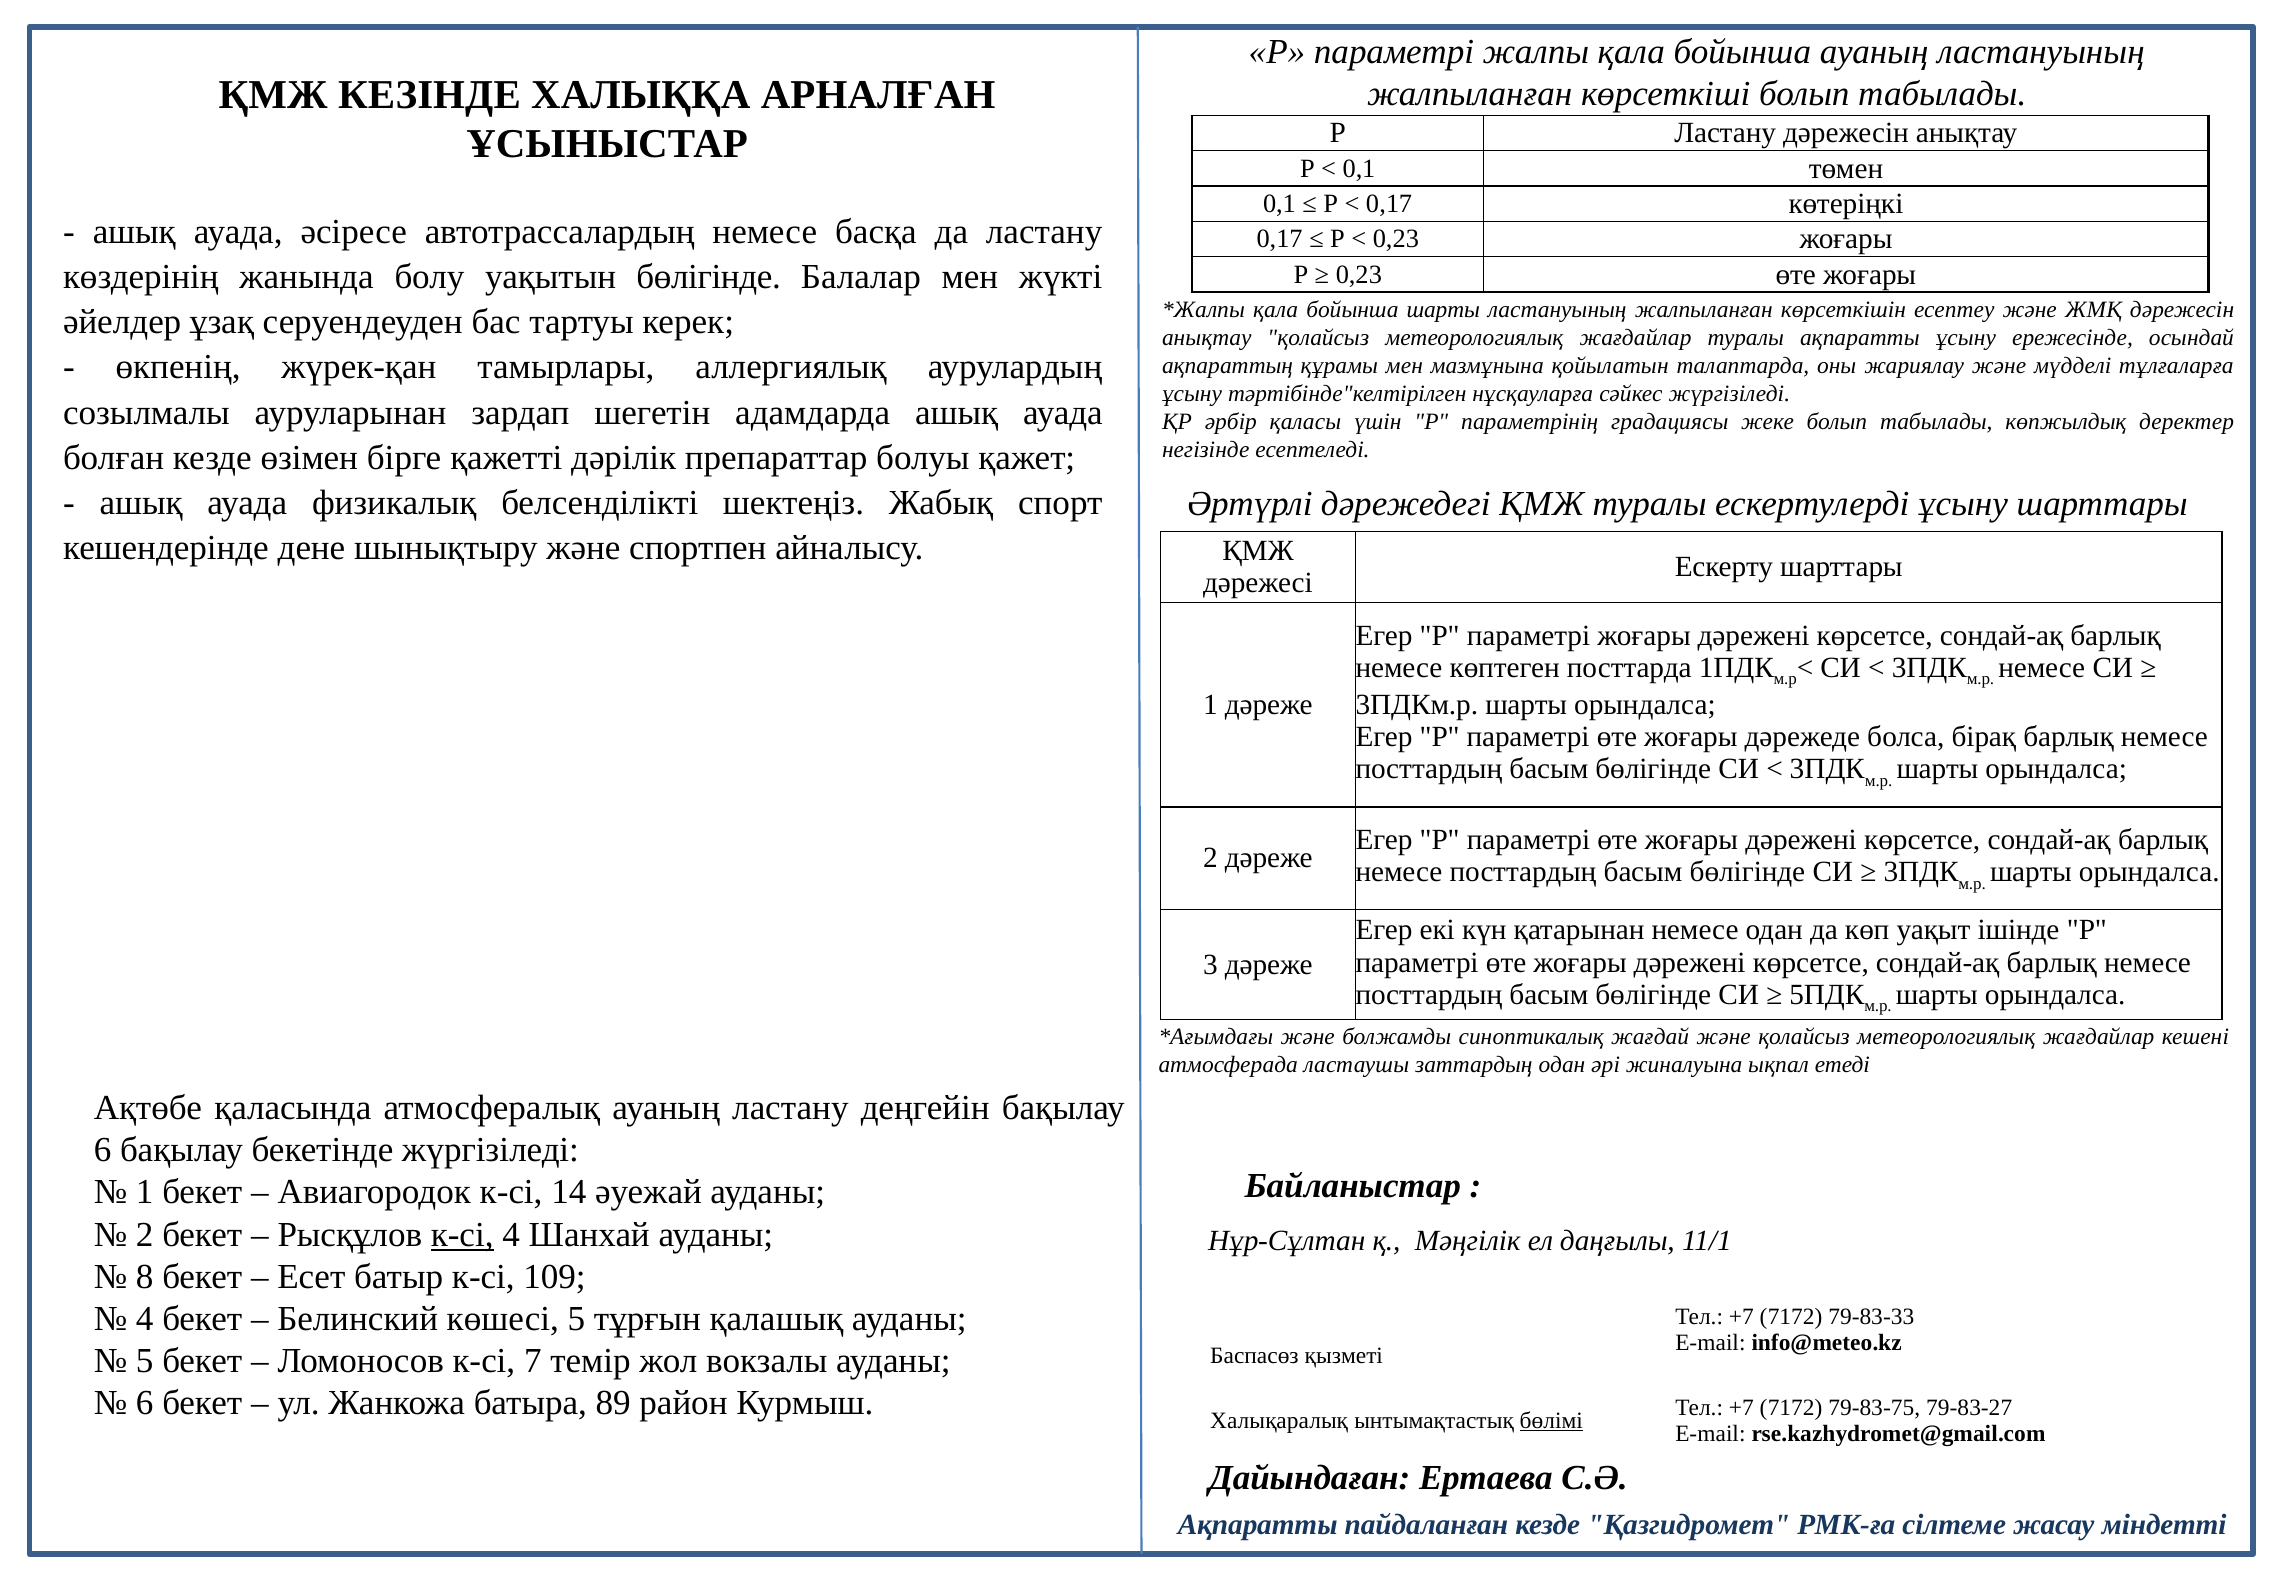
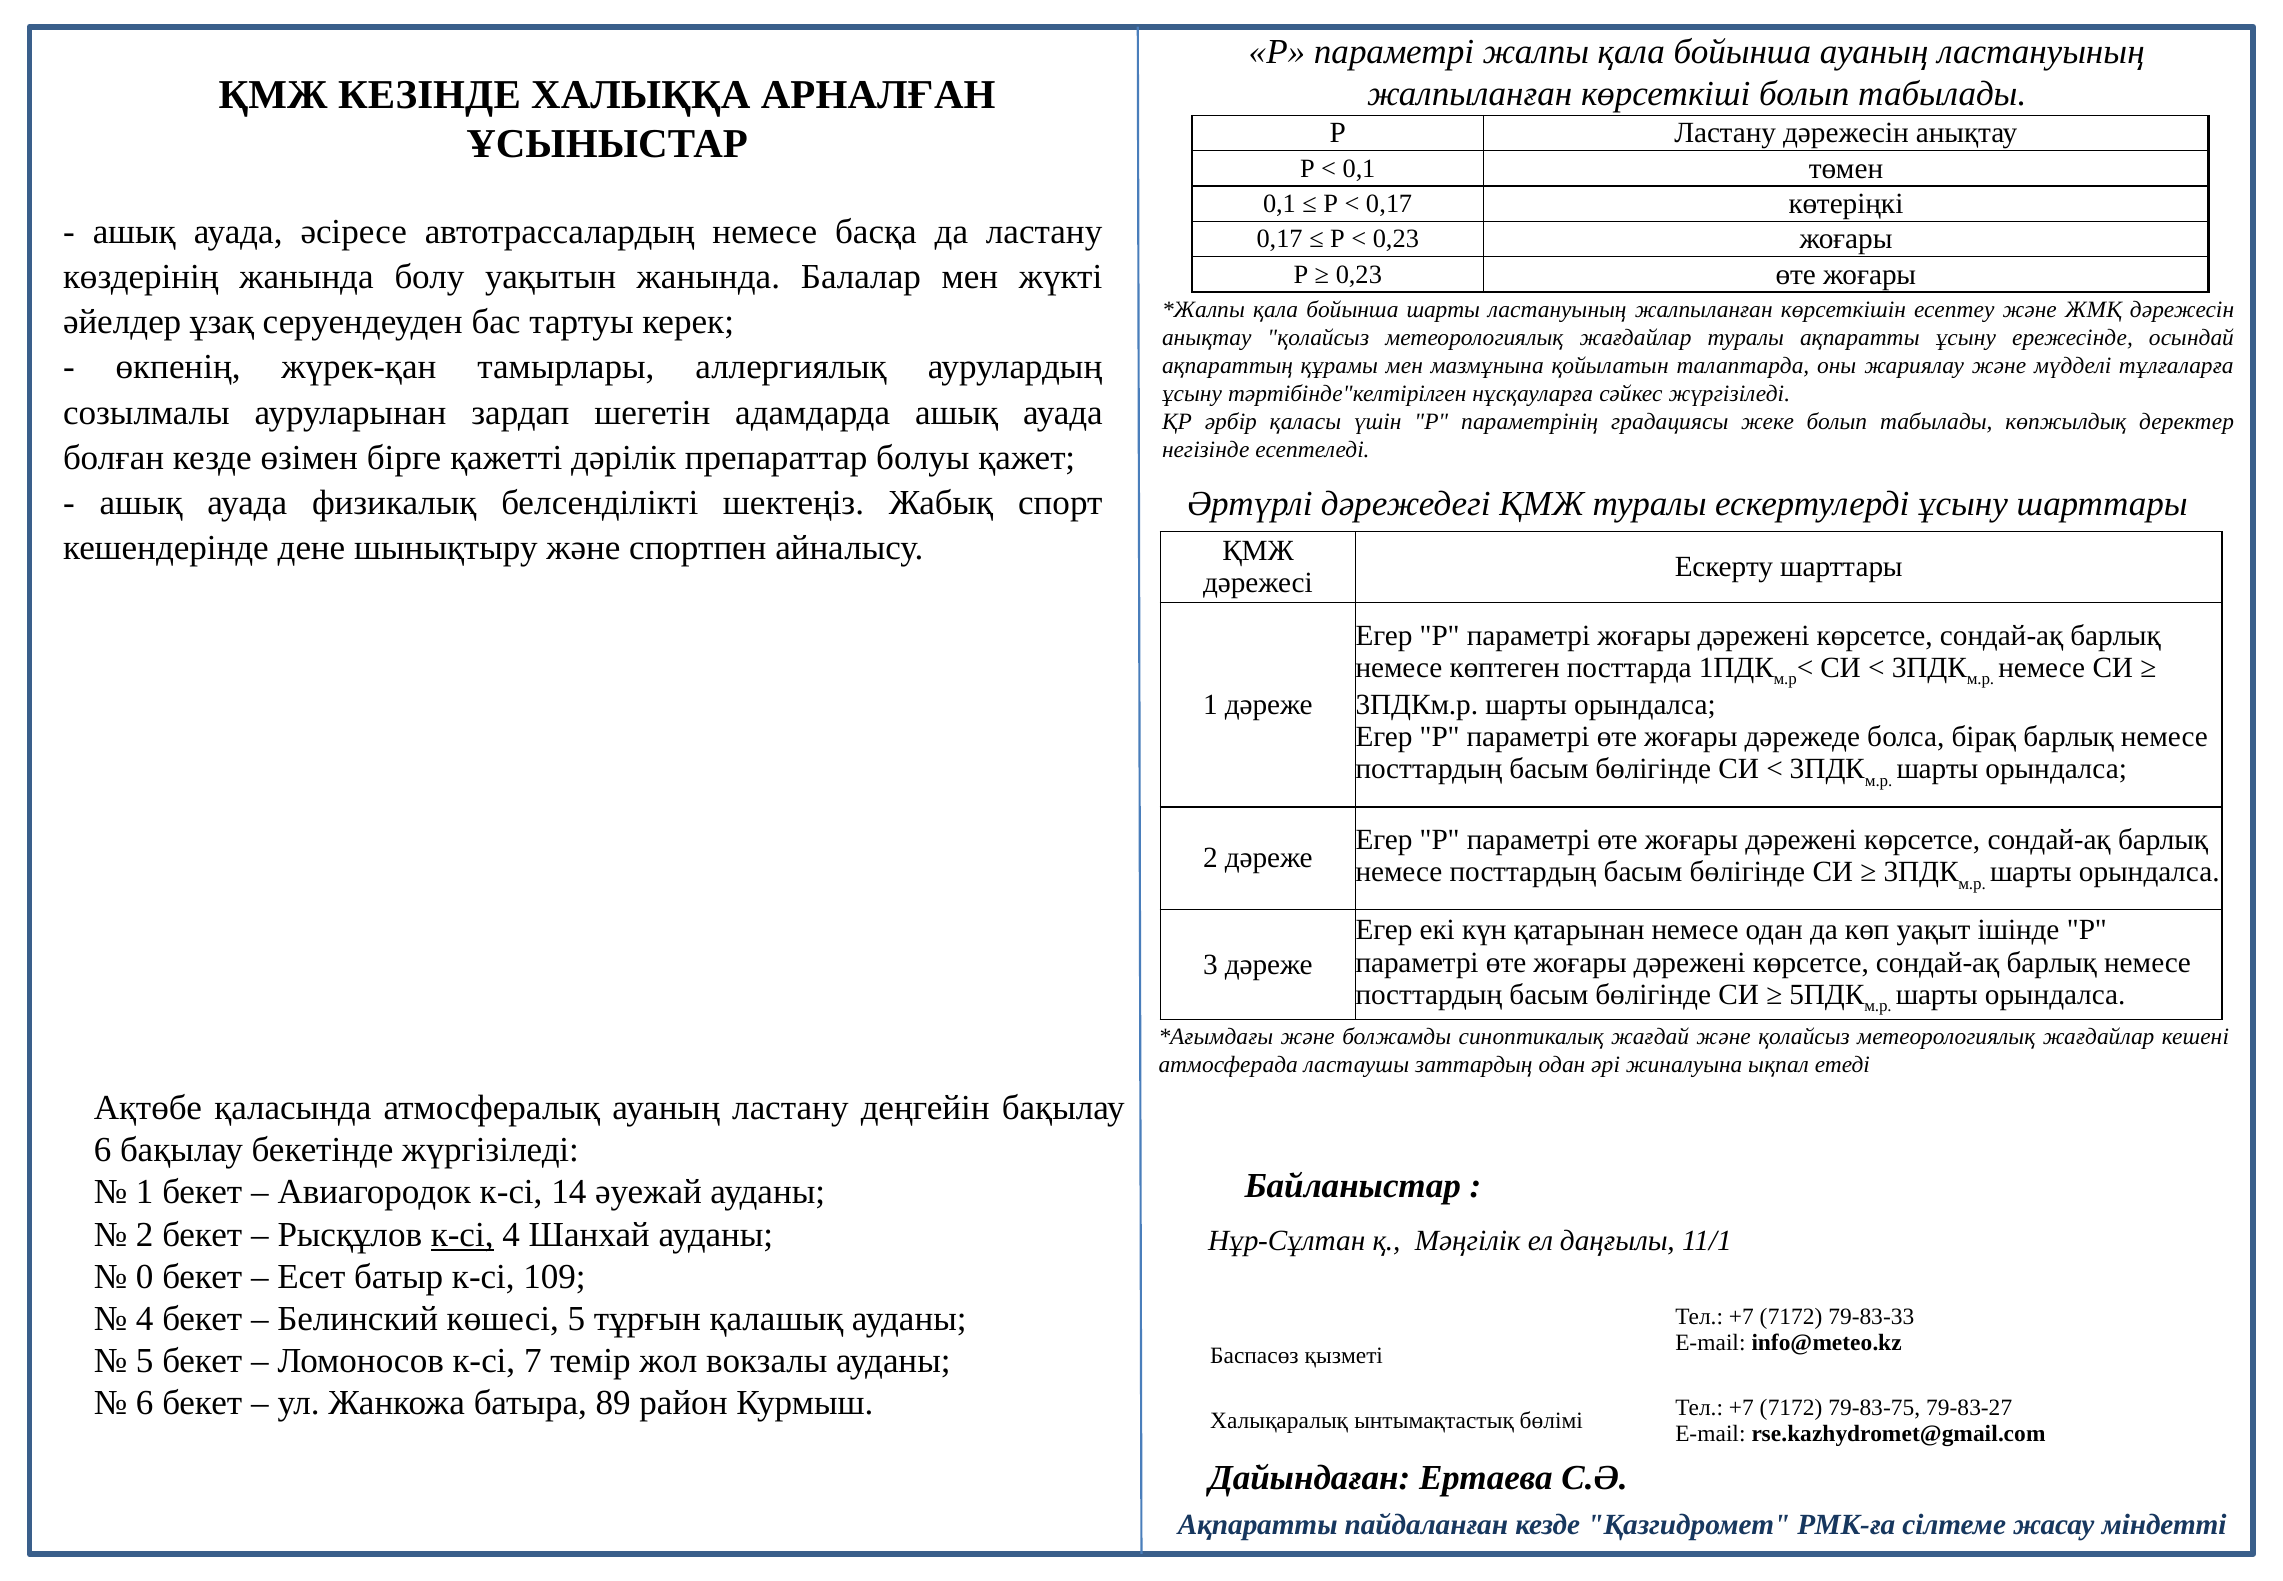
уақытын бөлігінде: бөлігінде -> жанында
8: 8 -> 0
бөлімі underline: present -> none
